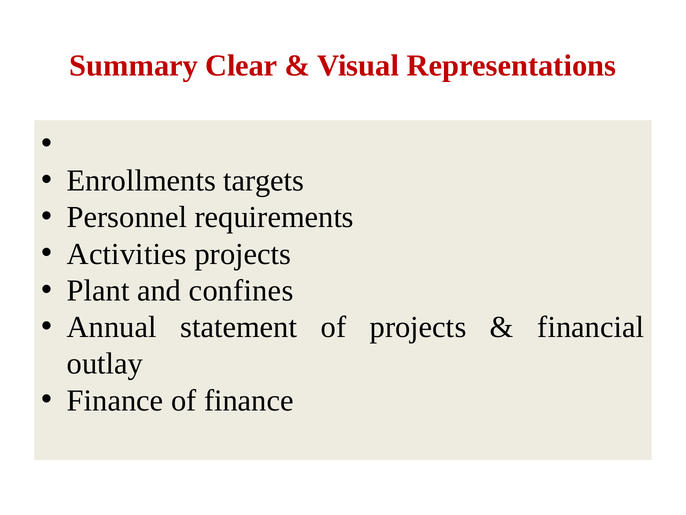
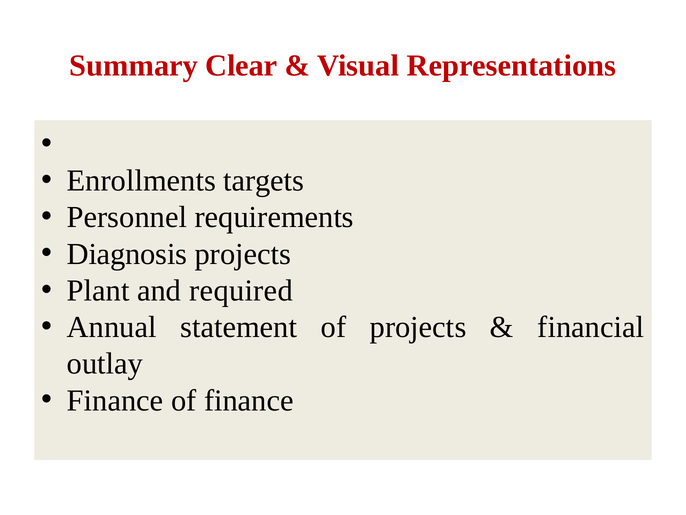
Activities: Activities -> Diagnosis
confines: confines -> required
